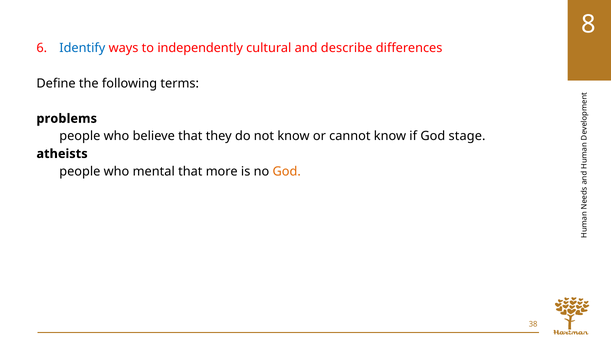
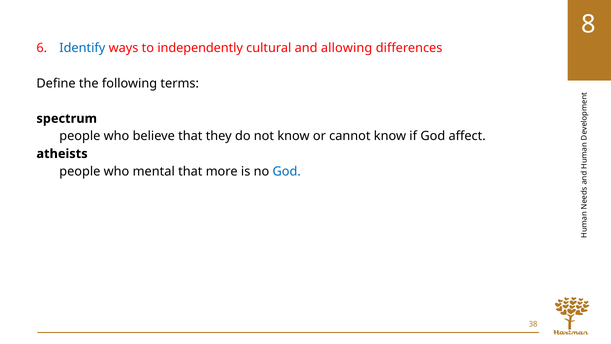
describe: describe -> allowing
problems: problems -> spectrum
stage: stage -> affect
God at (287, 171) colour: orange -> blue
